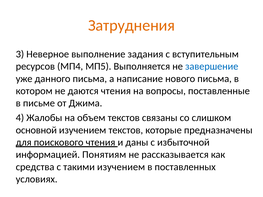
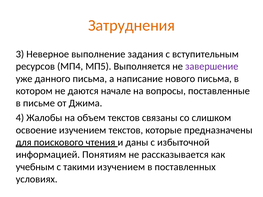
завершение colour: blue -> purple
даются чтения: чтения -> начале
основной: основной -> освоение
средства: средства -> учебным
